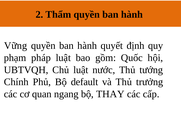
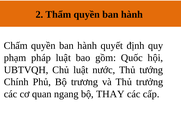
Vững: Vững -> Chấm
default: default -> trương
